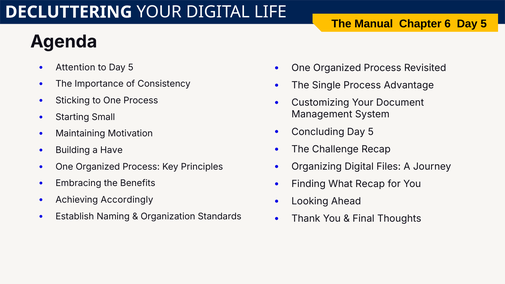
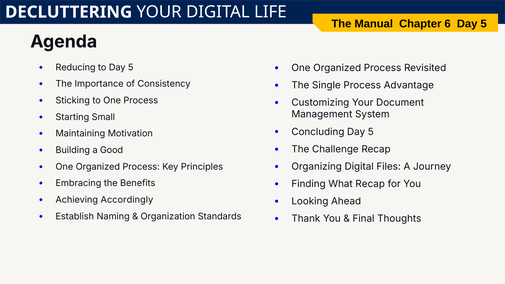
Attention: Attention -> Reducing
Have: Have -> Good
